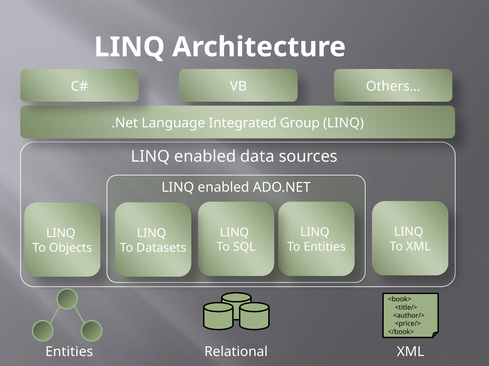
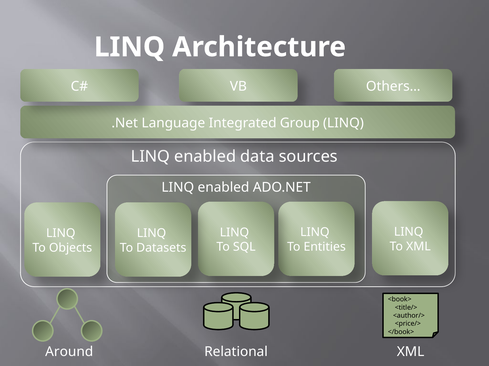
Entities at (69, 352): Entities -> Around
